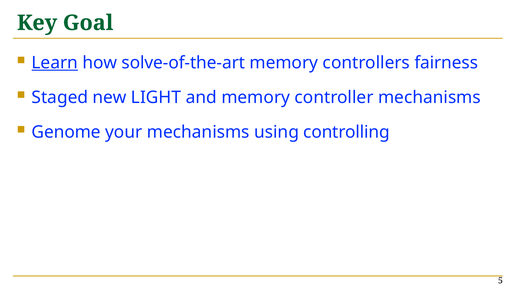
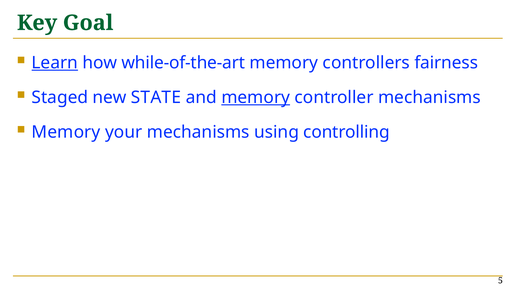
solve-of-the-art: solve-of-the-art -> while-of-the-art
LIGHT: LIGHT -> STATE
memory at (256, 98) underline: none -> present
Genome at (66, 132): Genome -> Memory
